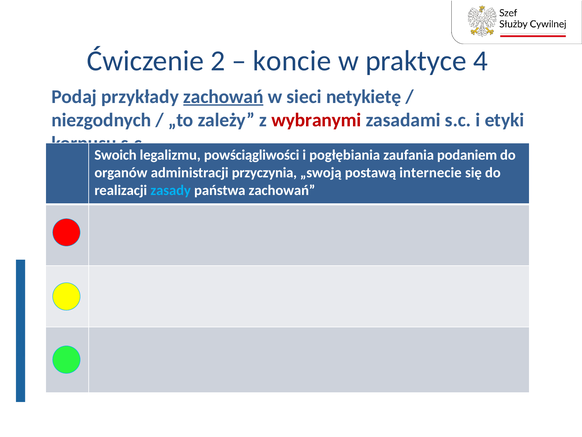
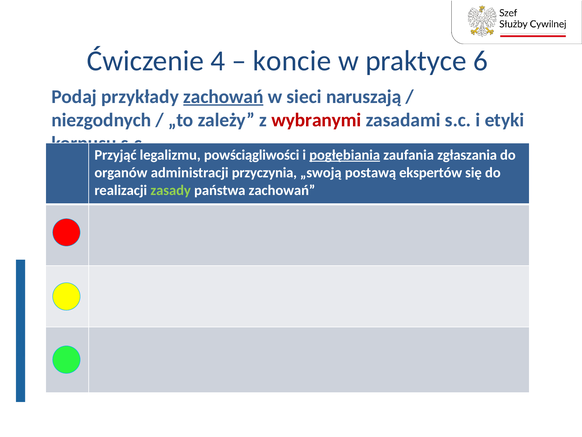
2: 2 -> 4
4: 4 -> 6
netykietę: netykietę -> naruszają
Swoich: Swoich -> Przyjąć
pogłębiania underline: none -> present
podaniem: podaniem -> zgłaszania
internecie: internecie -> ekspertów
zasady colour: light blue -> light green
